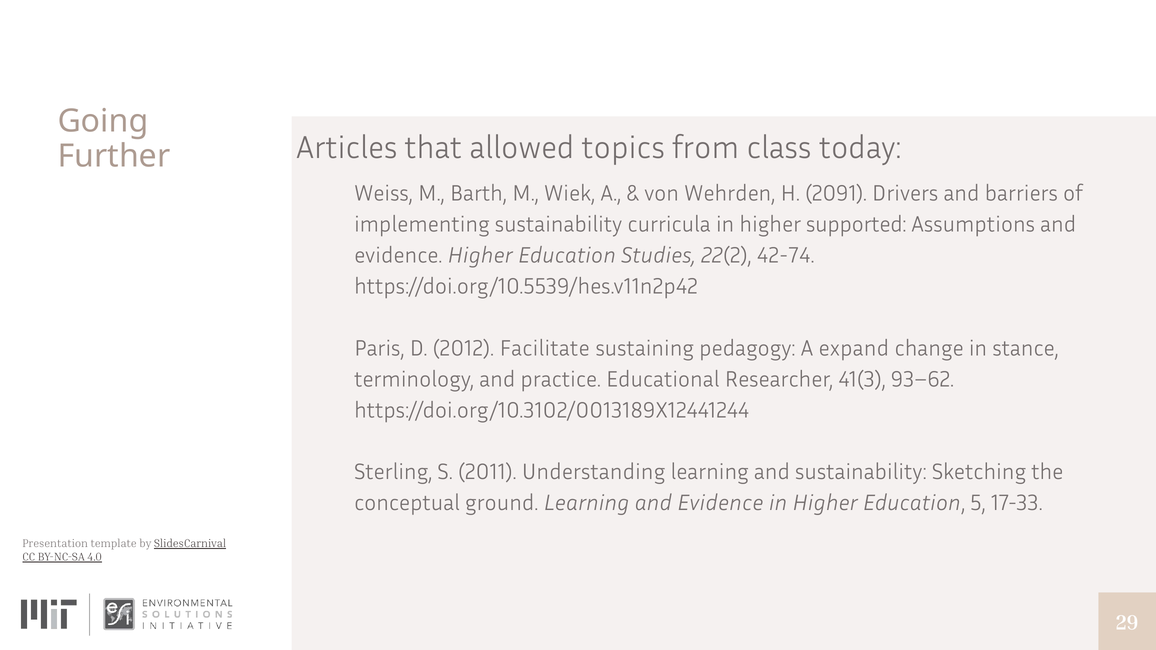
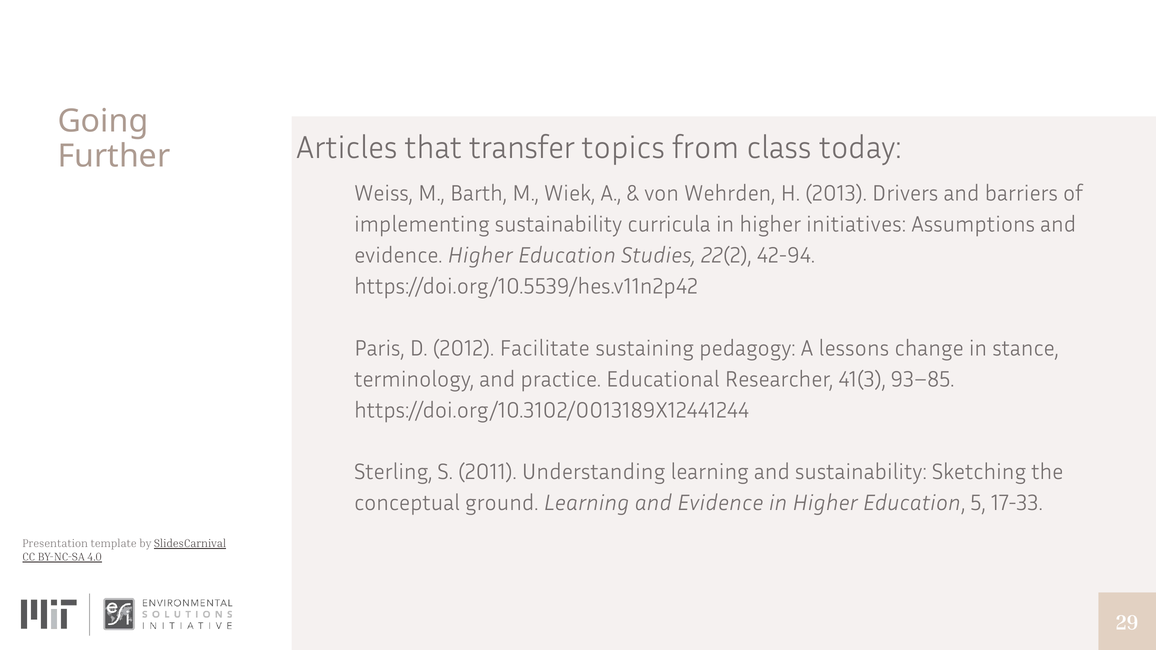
allowed: allowed -> transfer
2091: 2091 -> 2013
supported: supported -> initiatives
42-74: 42-74 -> 42-94
expand: expand -> lessons
93–62: 93–62 -> 93–85
